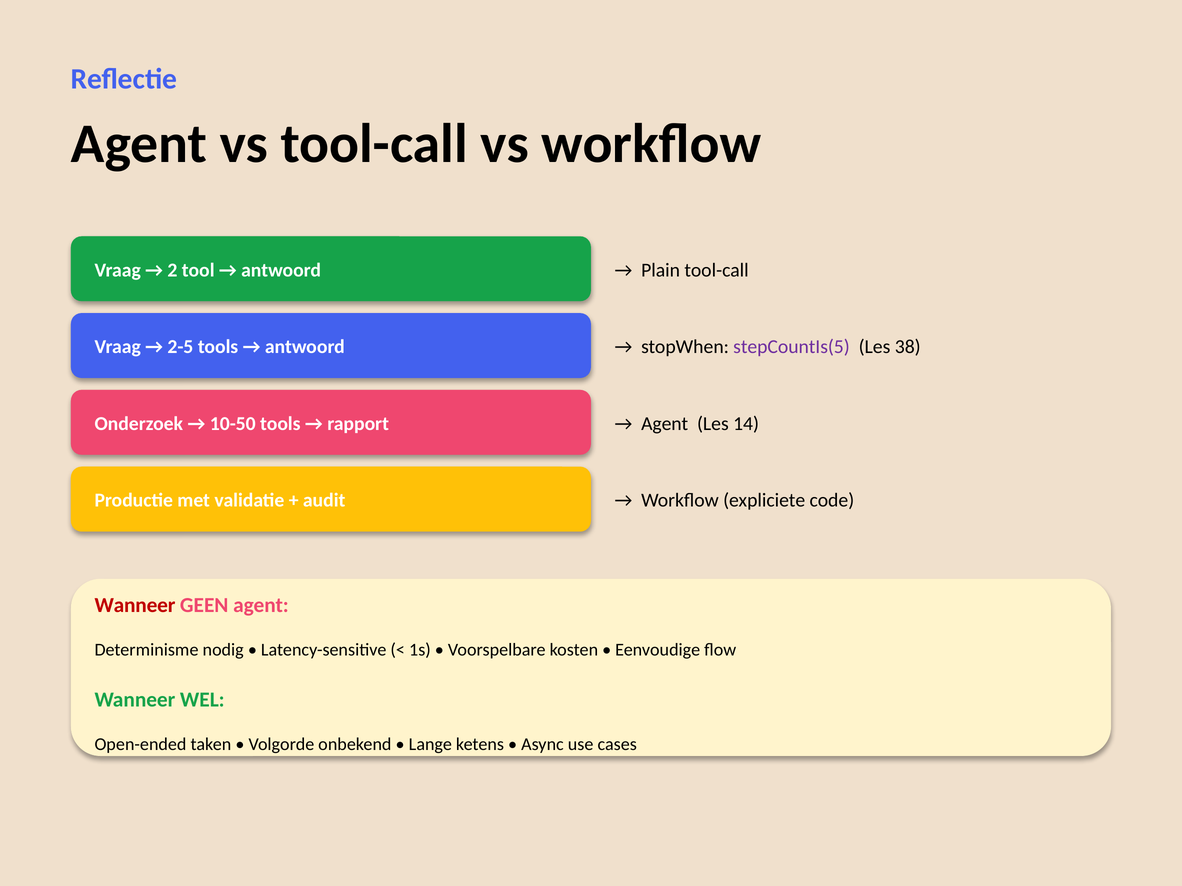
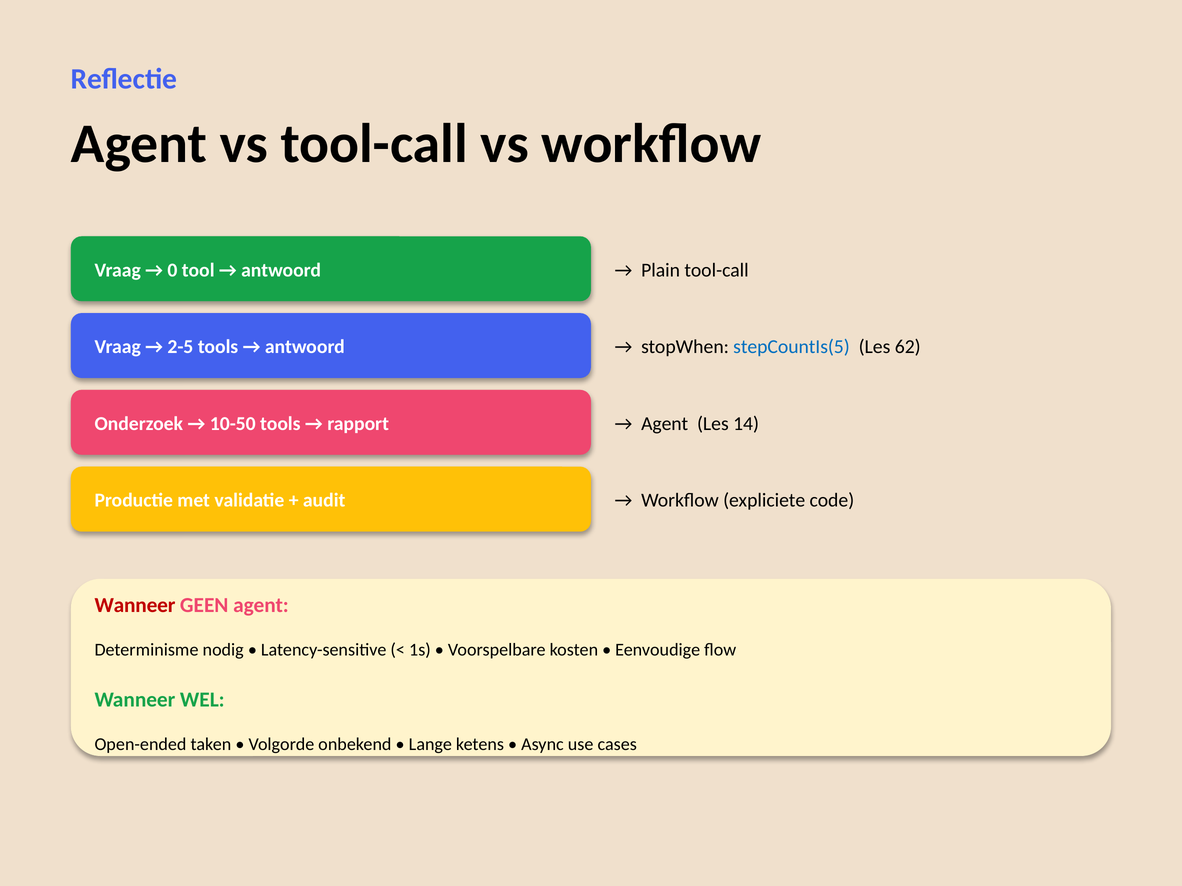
2: 2 -> 0
stepCountIs(5 colour: purple -> blue
38: 38 -> 62
